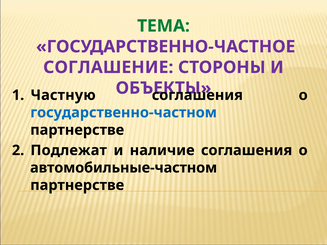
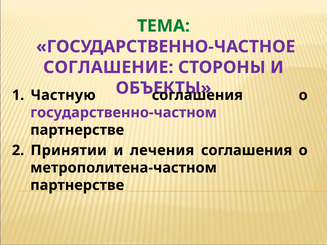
государственно-частном colour: blue -> purple
Подлежат: Подлежат -> Принятии
наличие: наличие -> лечения
автомобильные-частном: автомобильные-частном -> метрополитена-частном
